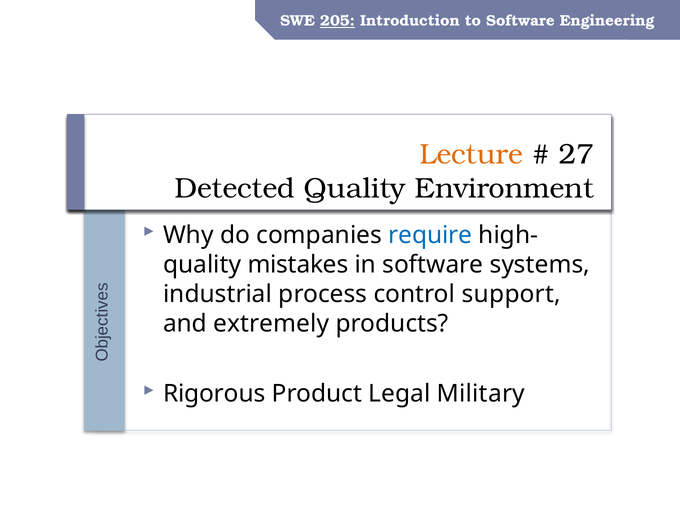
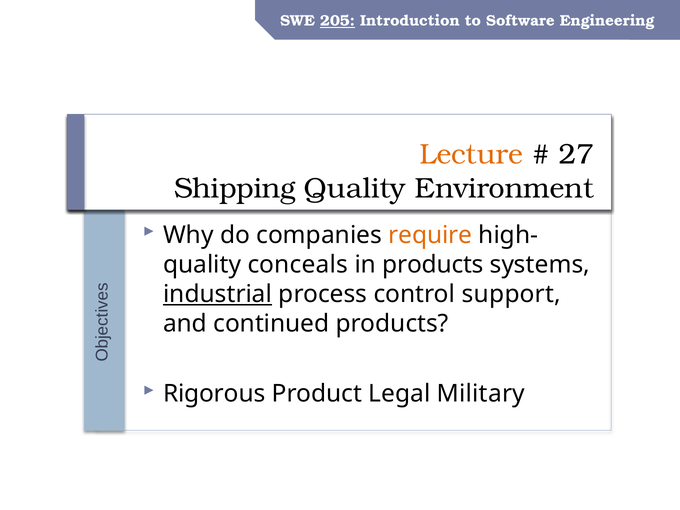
Detected: Detected -> Shipping
require colour: blue -> orange
mistakes: mistakes -> conceals
in software: software -> products
industrial underline: none -> present
extremely: extremely -> continued
